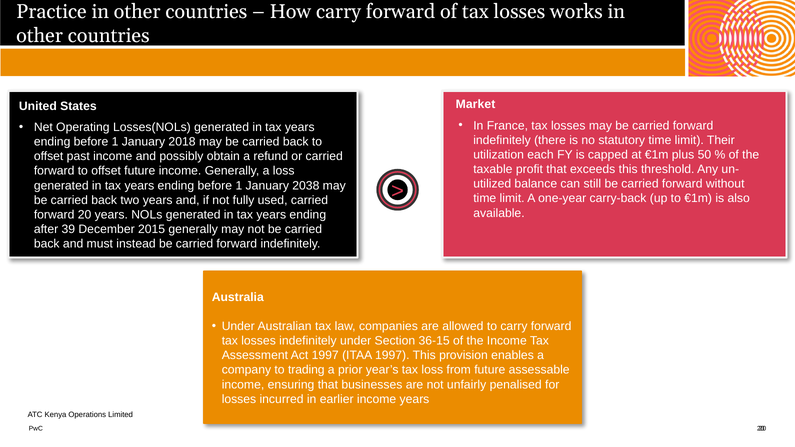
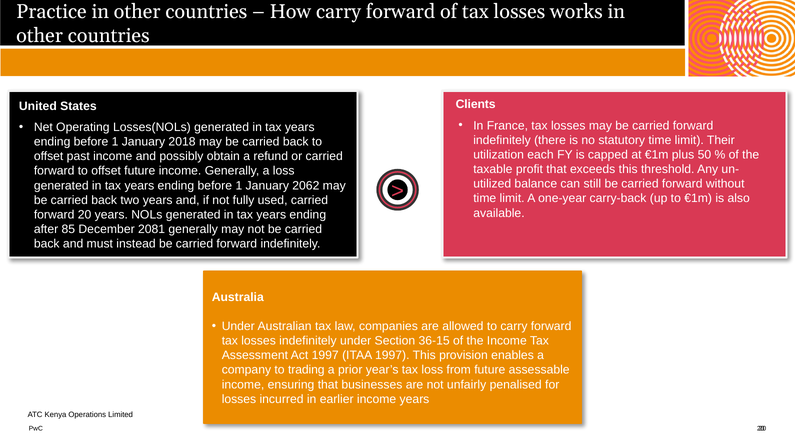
Market: Market -> Clients
2038: 2038 -> 2062
39: 39 -> 85
2015: 2015 -> 2081
